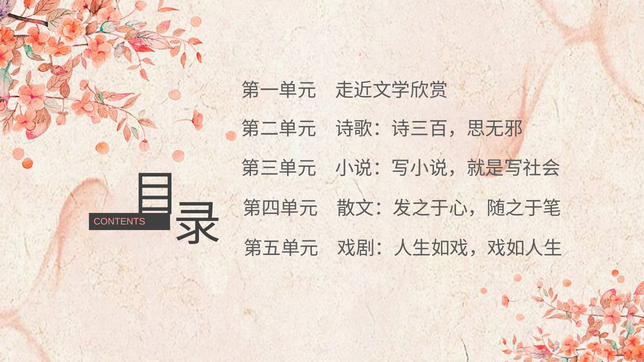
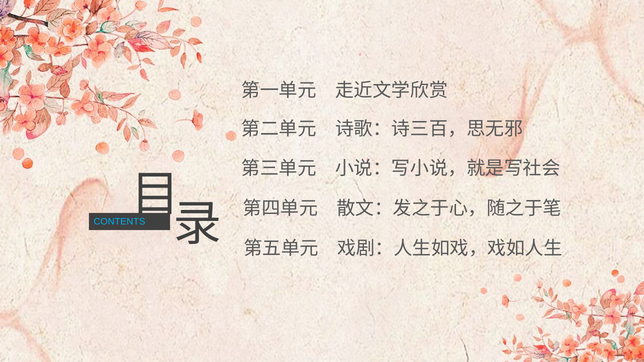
CONTENTS colour: pink -> light blue
